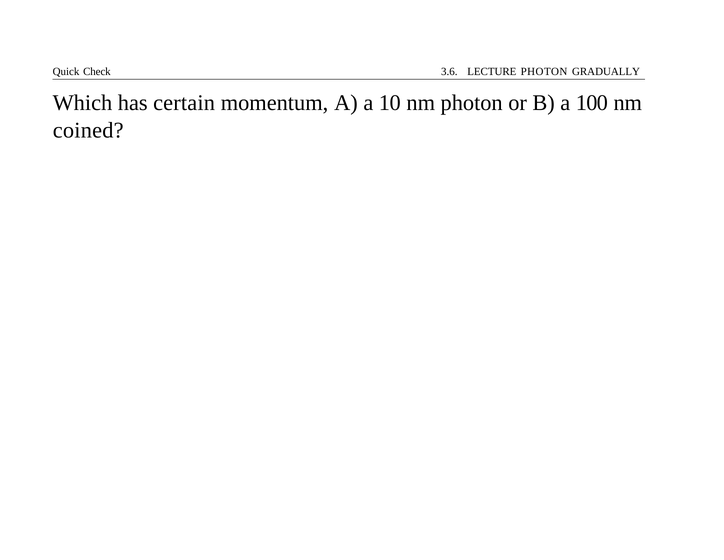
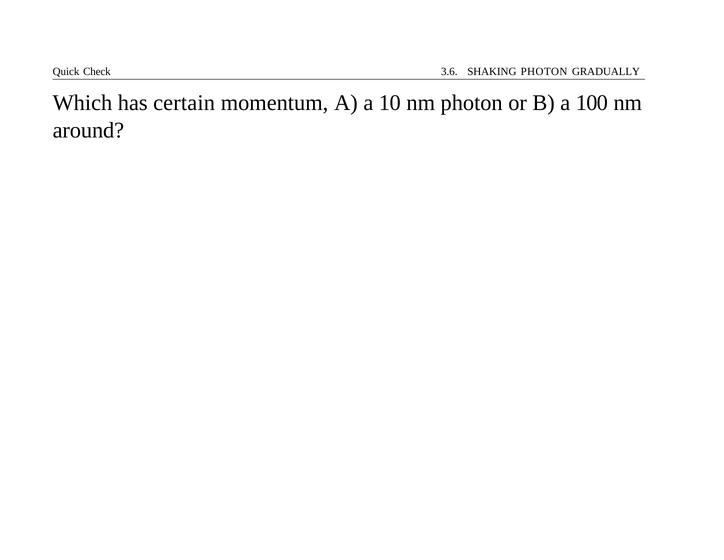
LECTURE: LECTURE -> SHAKING
coined: coined -> around
